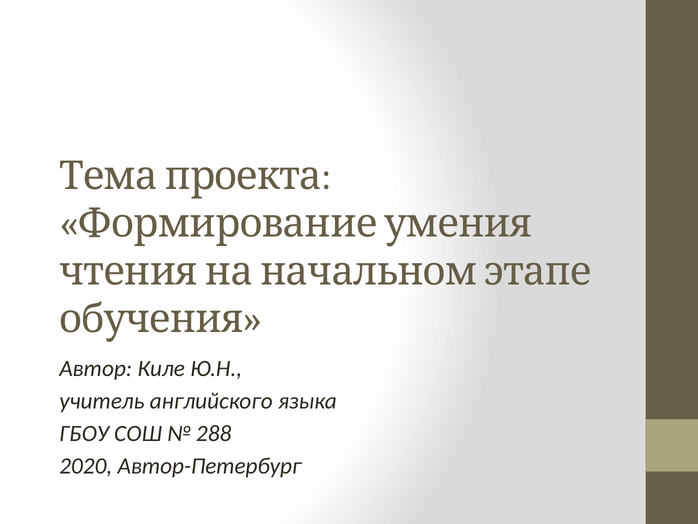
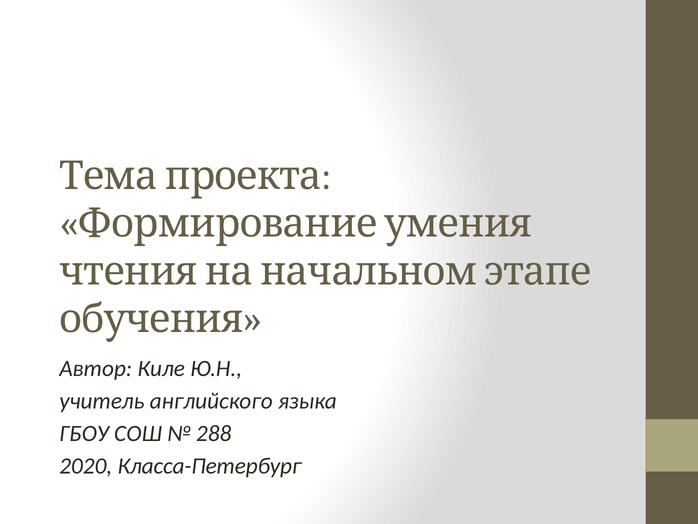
Автор-Петербург: Автор-Петербург -> Класса-Петербург
